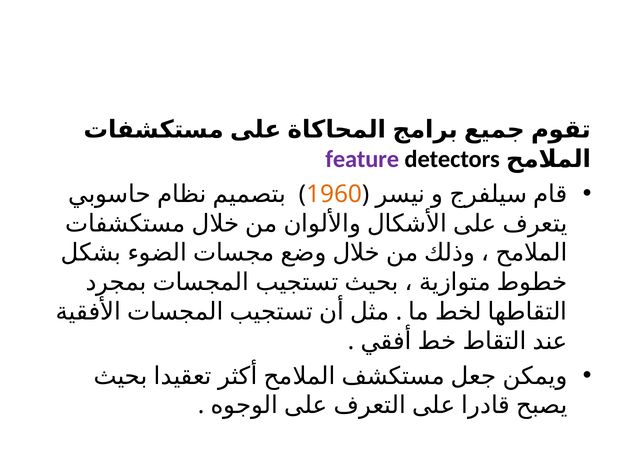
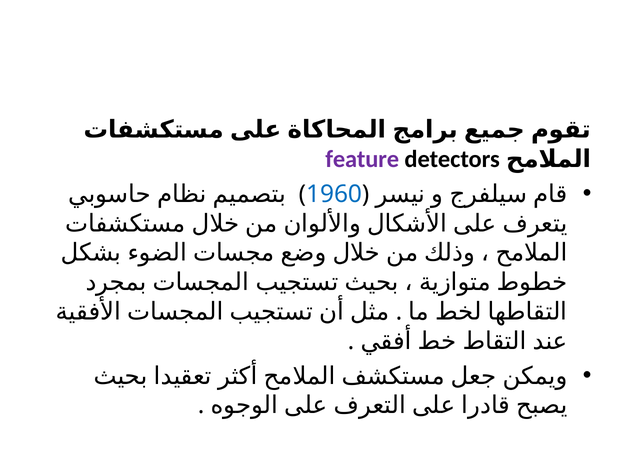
1960 colour: orange -> blue
